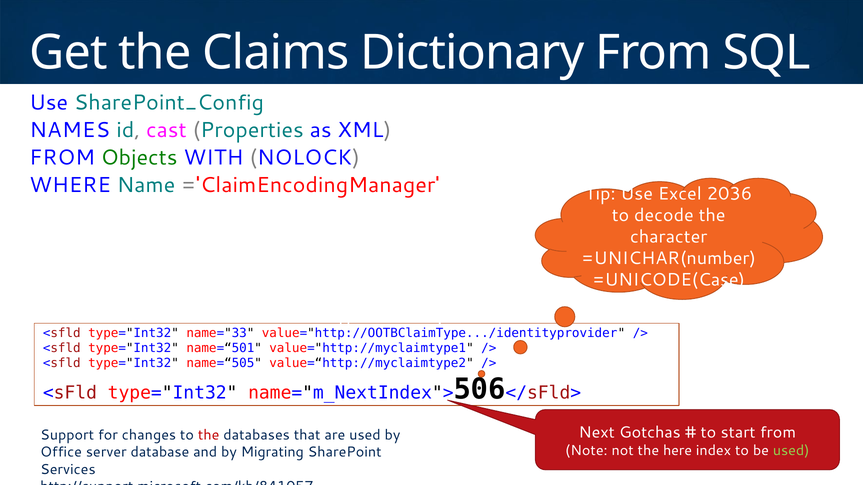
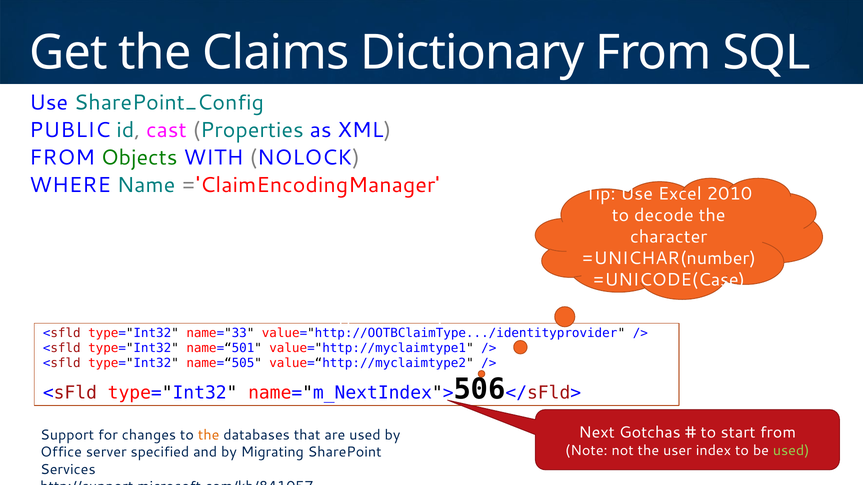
NAMES: NAMES -> PUBLIC
2036: 2036 -> 2010
the at (209, 435) colour: red -> orange
here: here -> user
database: database -> specified
